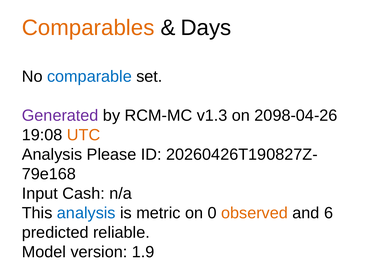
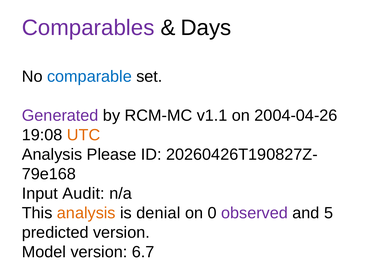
Comparables colour: orange -> purple
v1.3: v1.3 -> v1.1
2098-04-26: 2098-04-26 -> 2004-04-26
Cash: Cash -> Audit
analysis at (86, 213) colour: blue -> orange
metric: metric -> denial
observed colour: orange -> purple
6: 6 -> 5
predicted reliable: reliable -> version
1.9: 1.9 -> 6.7
